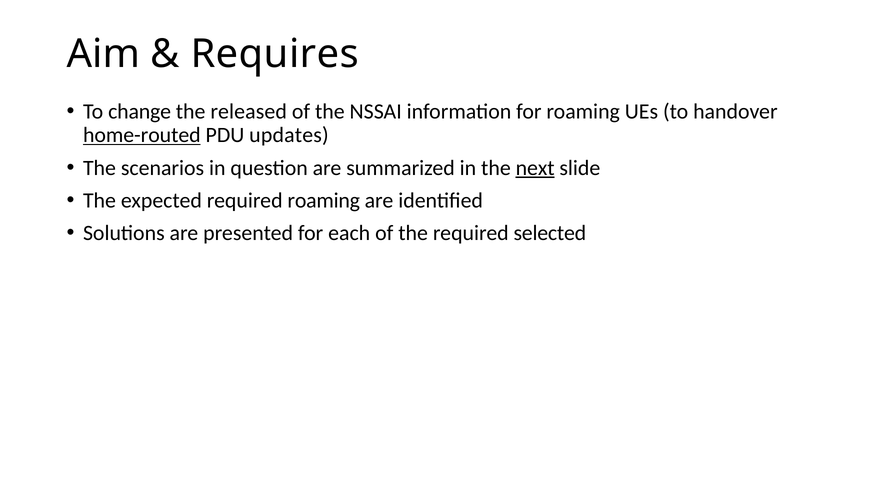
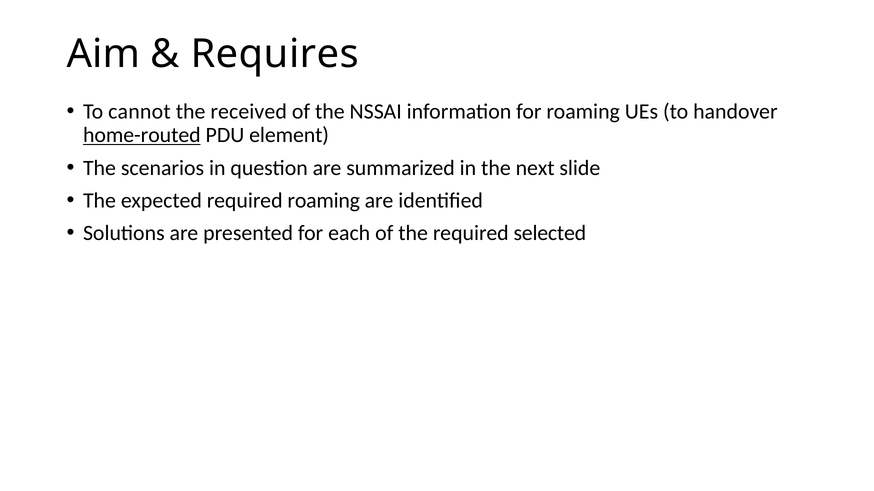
change: change -> cannot
released: released -> received
updates: updates -> element
next underline: present -> none
